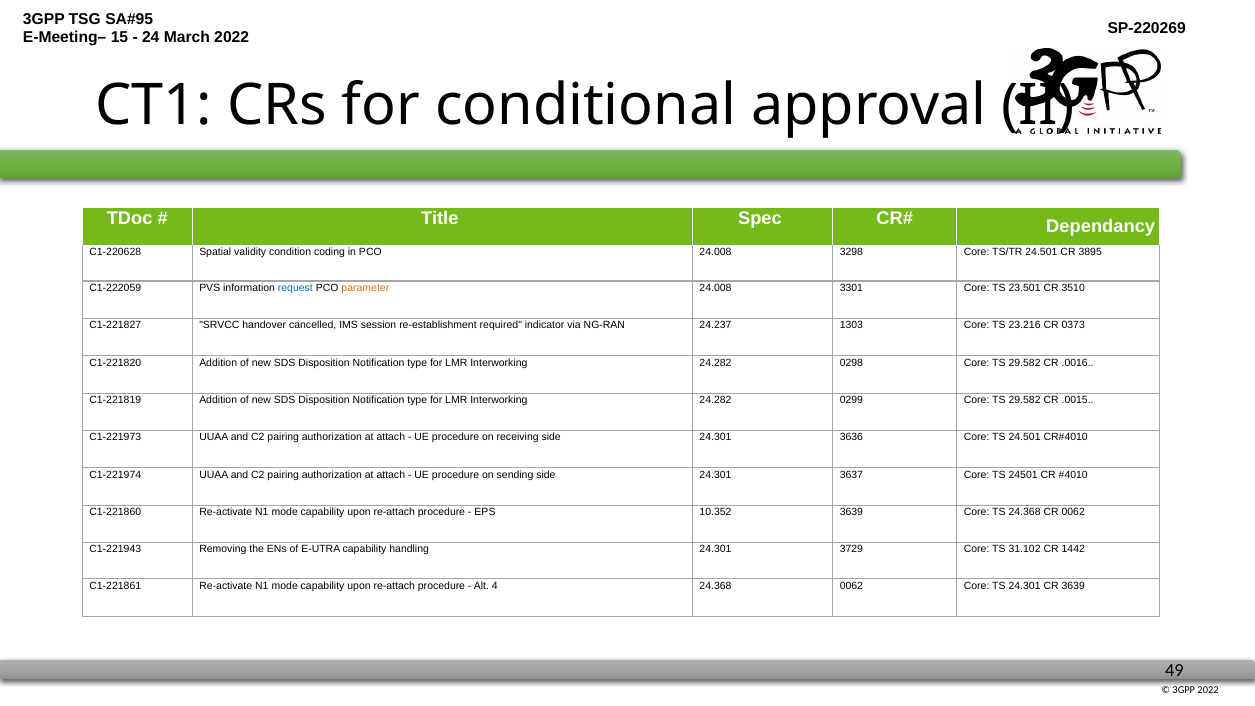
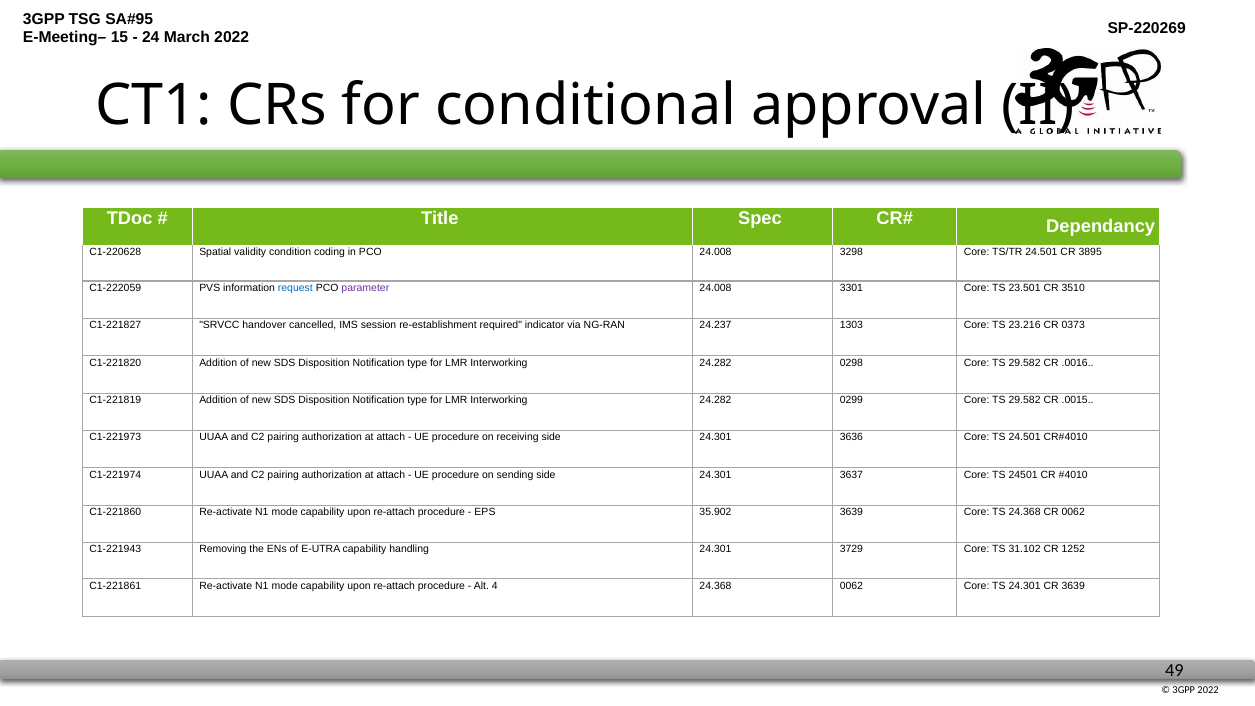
parameter colour: orange -> purple
10.352: 10.352 -> 35.902
1442: 1442 -> 1252
